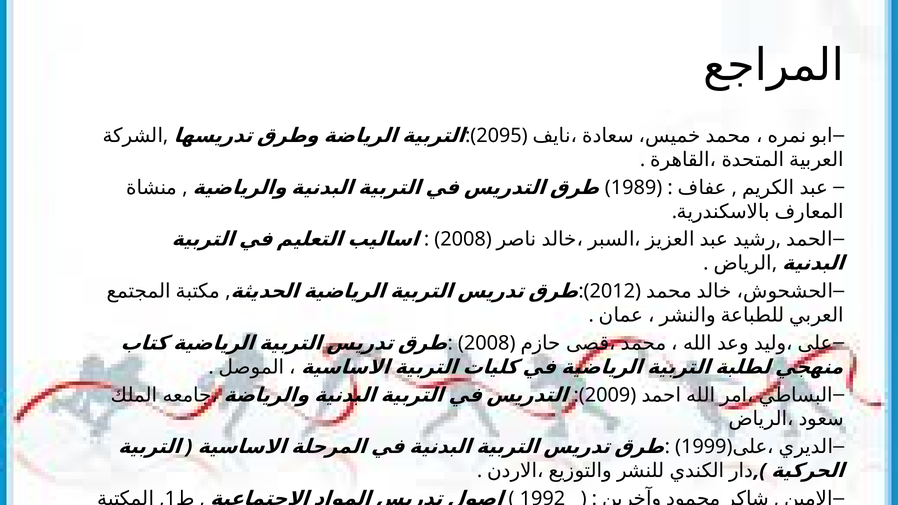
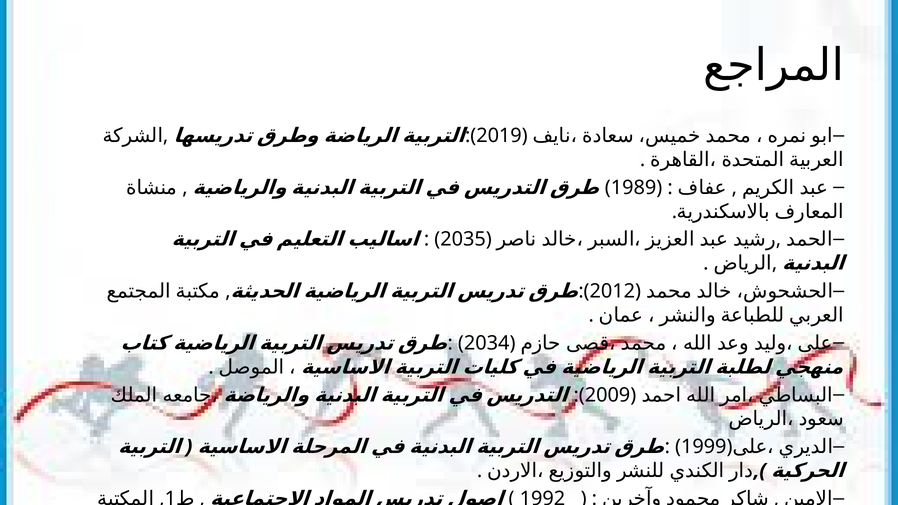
2095: 2095 -> 2019
2008 at (463, 239): 2008 -> 2035
2008 at (487, 343): 2008 -> 2034
